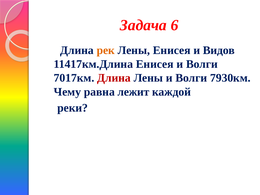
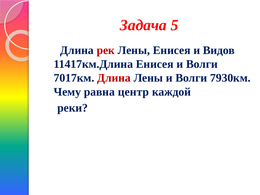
6: 6 -> 5
рек colour: orange -> red
лежит: лежит -> центр
